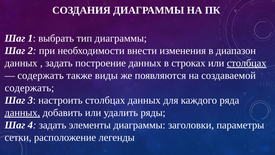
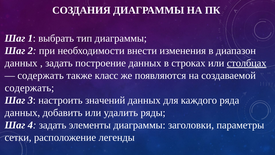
виды: виды -> класс
настроить столбцах: столбцах -> значений
данных at (22, 113) underline: present -> none
